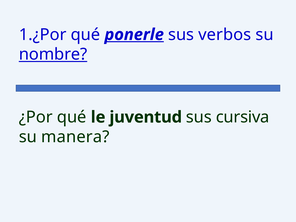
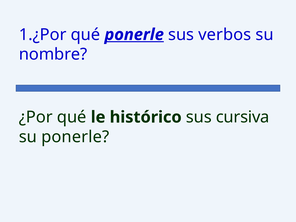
nombre underline: present -> none
juventud: juventud -> histórico
su manera: manera -> ponerle
